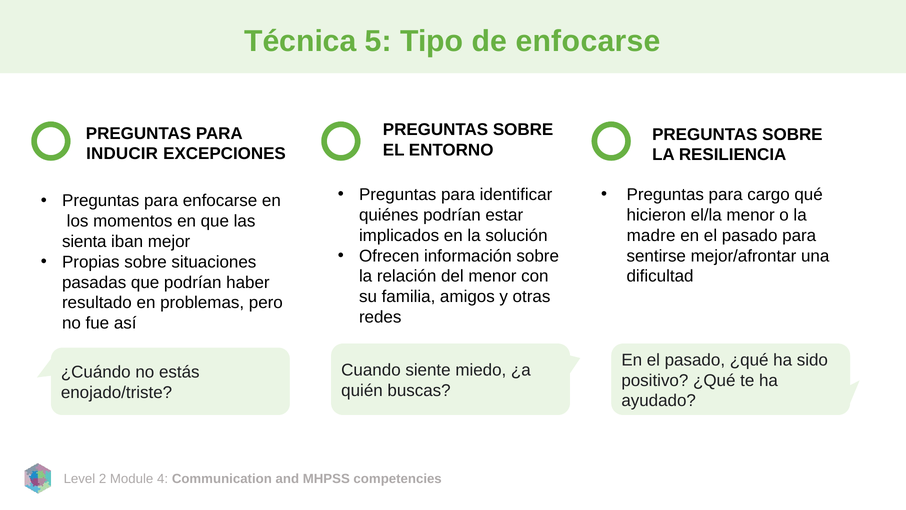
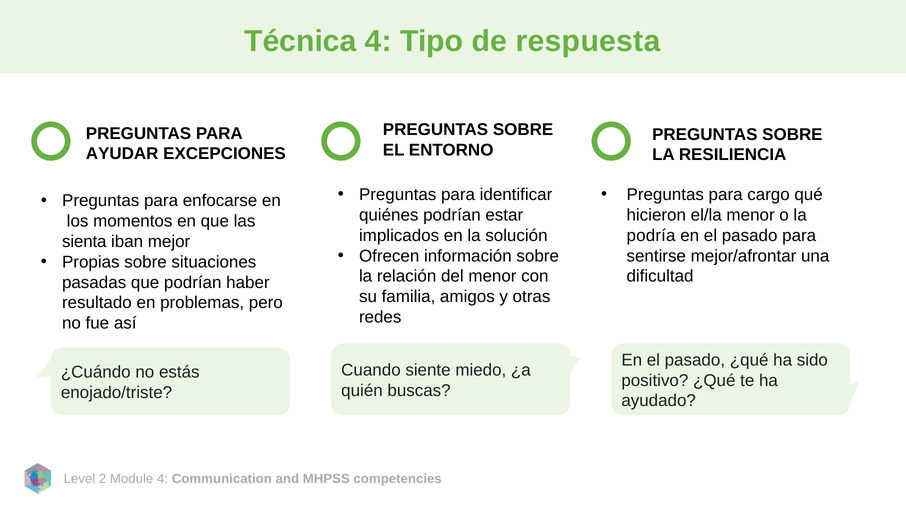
Técnica 5: 5 -> 4
de enfocarse: enfocarse -> respuesta
INDUCIR: INDUCIR -> AYUDAR
madre: madre -> podría
